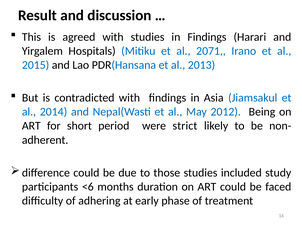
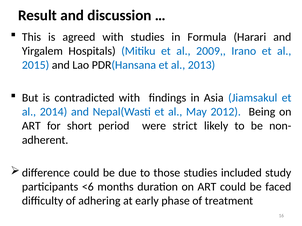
in Findings: Findings -> Formula
2071: 2071 -> 2009
